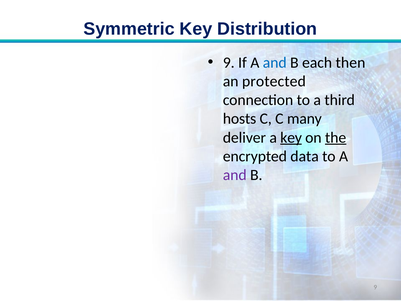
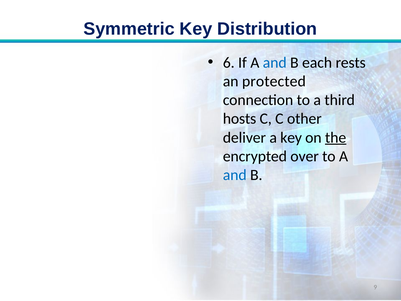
9 at (229, 63): 9 -> 6
then: then -> rests
many: many -> other
key at (291, 137) underline: present -> none
data: data -> over
and at (235, 175) colour: purple -> blue
